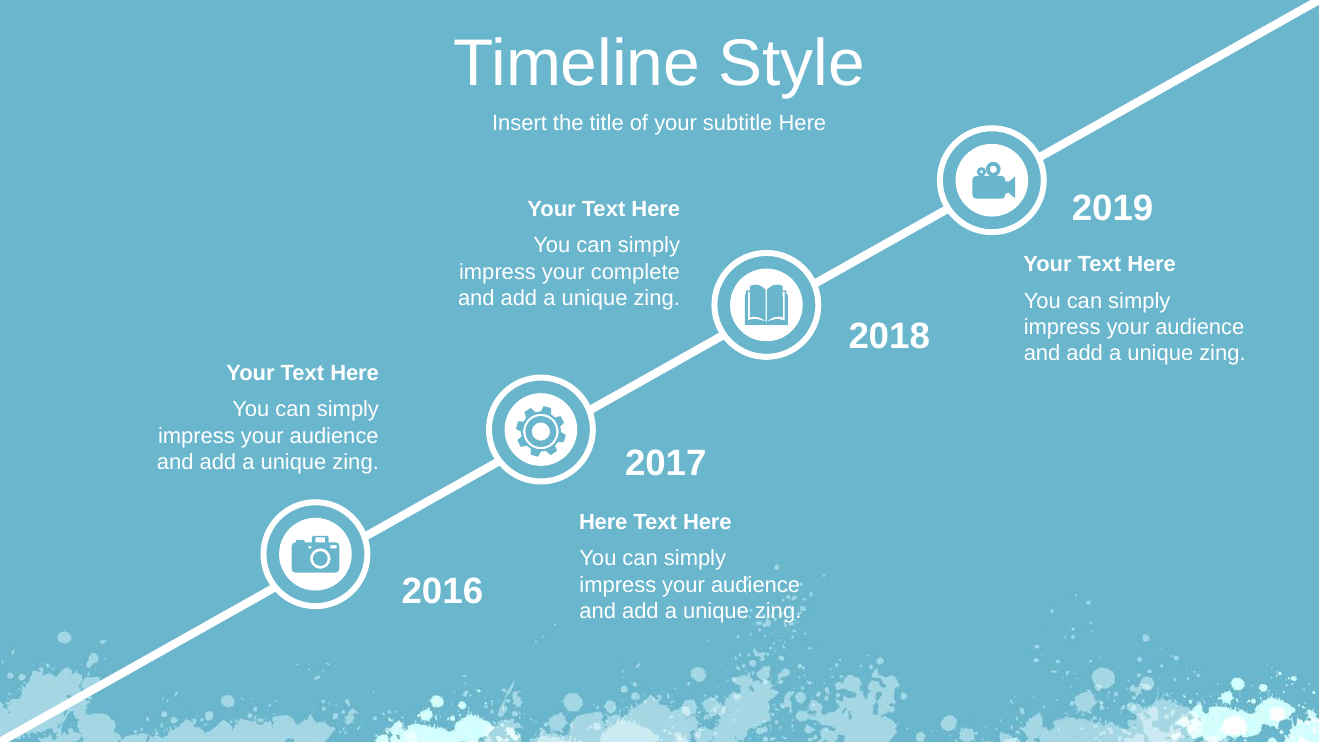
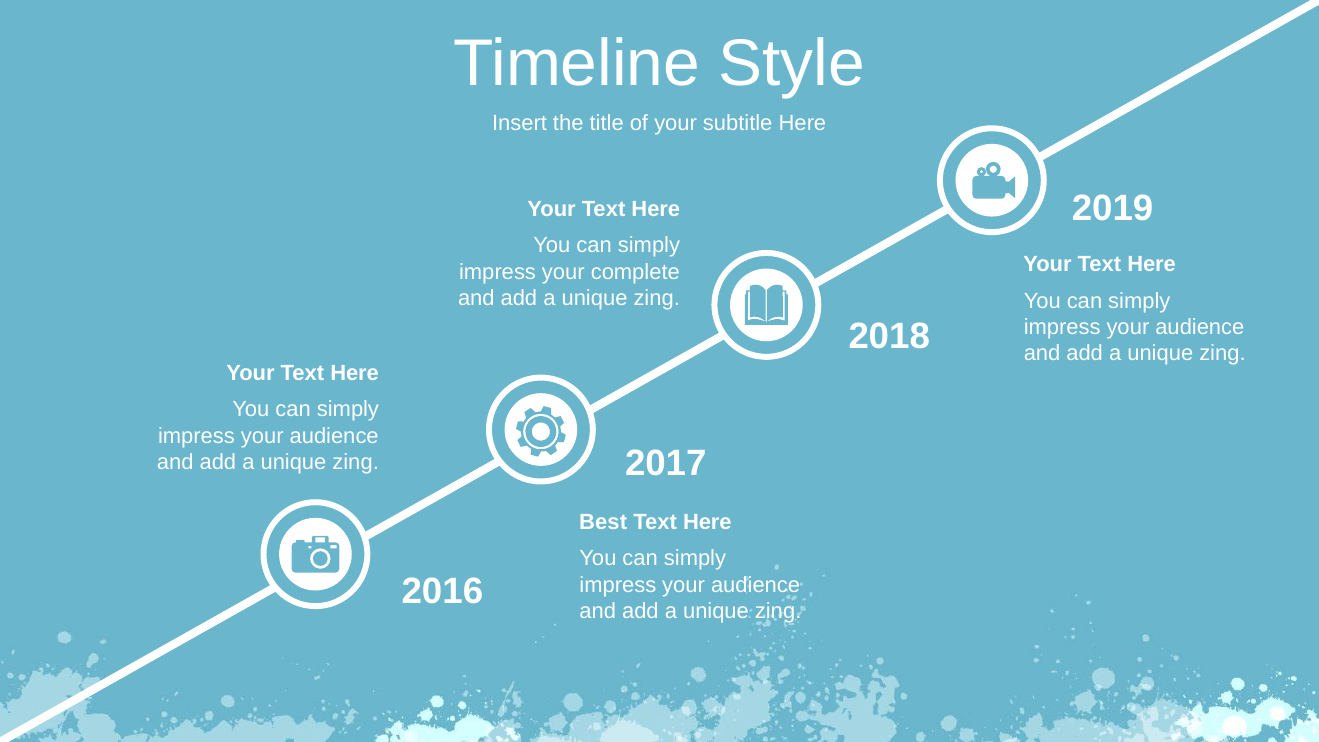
Here at (603, 522): Here -> Best
